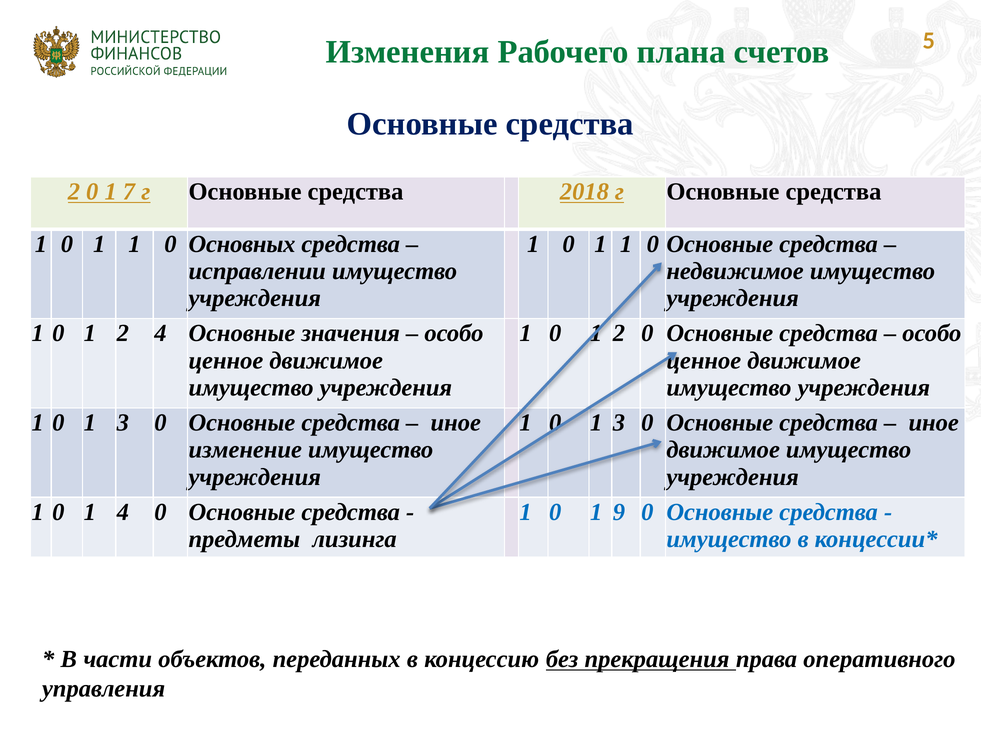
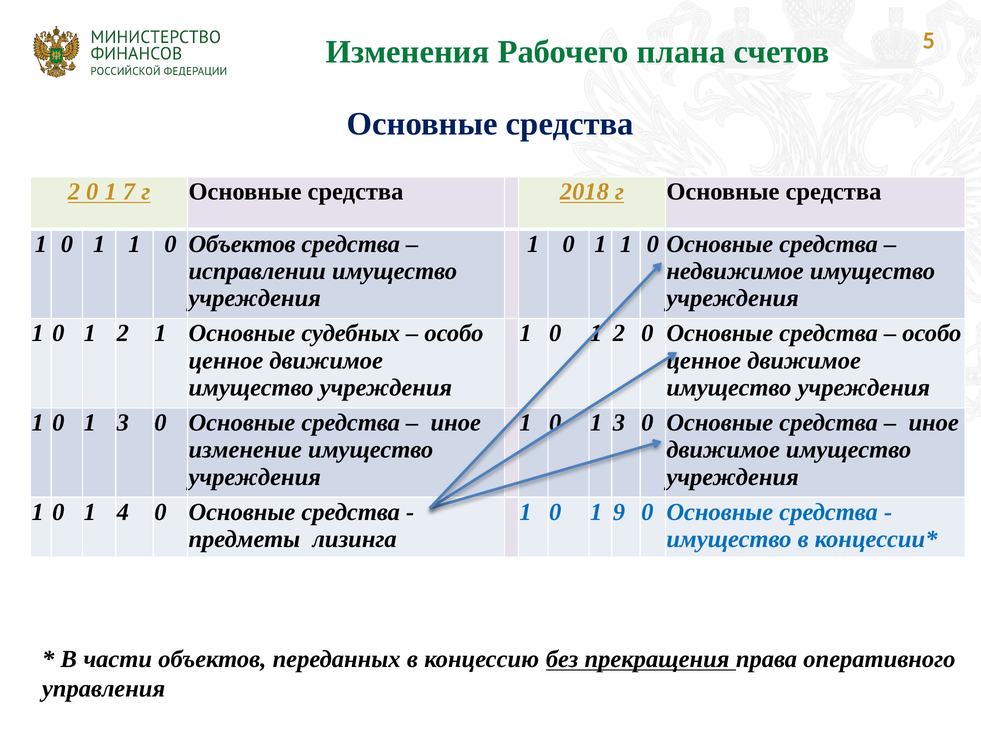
0 Основных: Основных -> Объектов
2 4: 4 -> 1
значения: значения -> судебных
